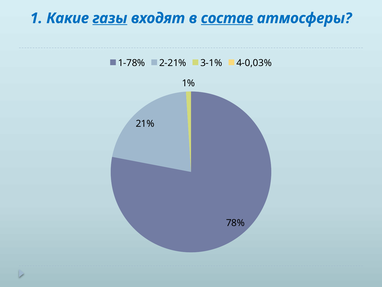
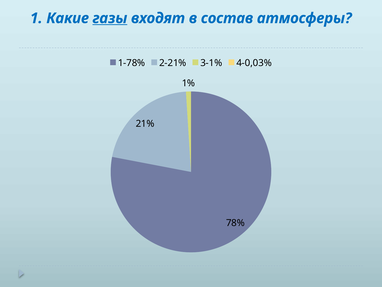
состав underline: present -> none
